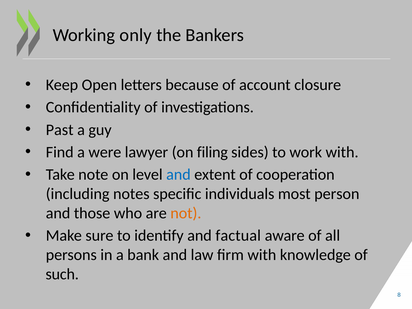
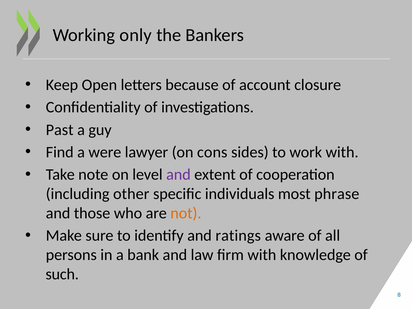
filing: filing -> cons
and at (178, 175) colour: blue -> purple
notes: notes -> other
person: person -> phrase
factual: factual -> ratings
